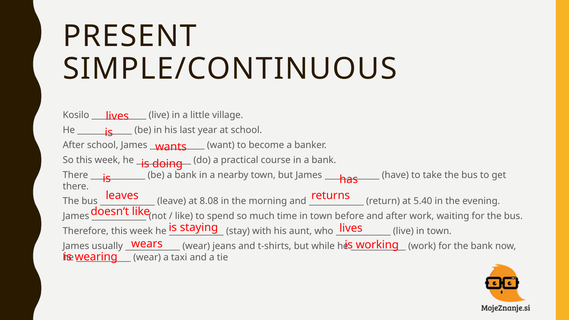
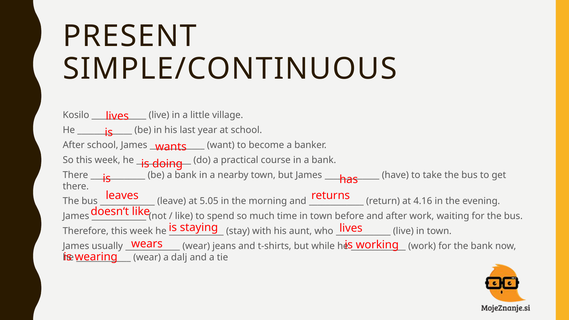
8.08: 8.08 -> 5.05
5.40: 5.40 -> 4.16
taxi: taxi -> dalj
